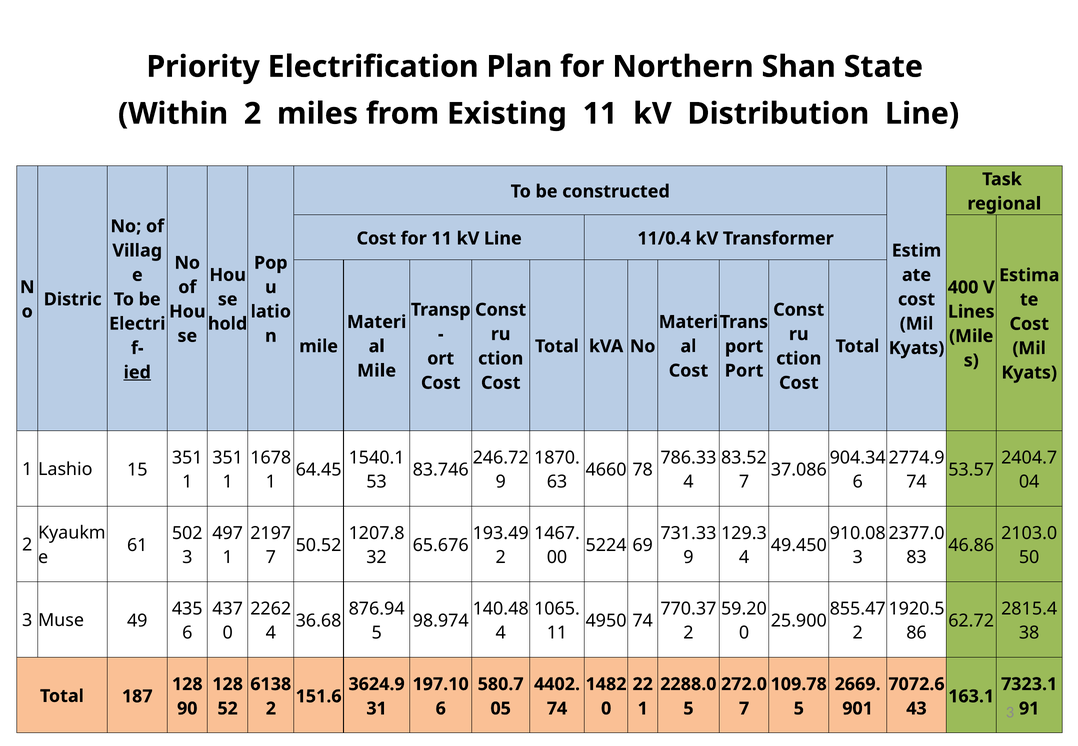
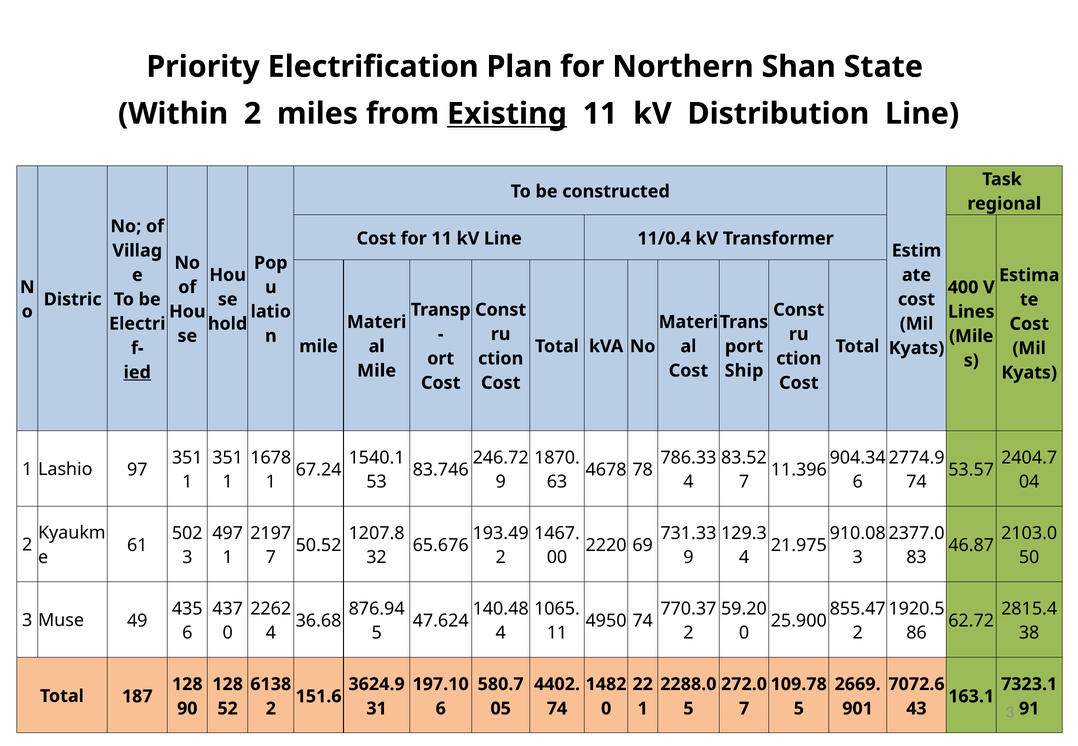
Existing underline: none -> present
Port at (744, 371): Port -> Ship
15: 15 -> 97
64.45: 64.45 -> 67.24
4660: 4660 -> 4678
37.086: 37.086 -> 11.396
5224: 5224 -> 2220
49.450: 49.450 -> 21.975
46.86: 46.86 -> 46.87
98.974: 98.974 -> 47.624
